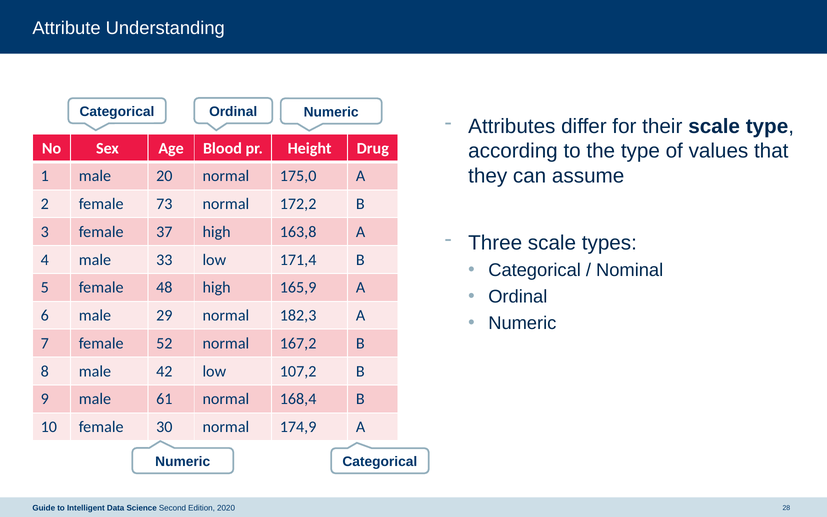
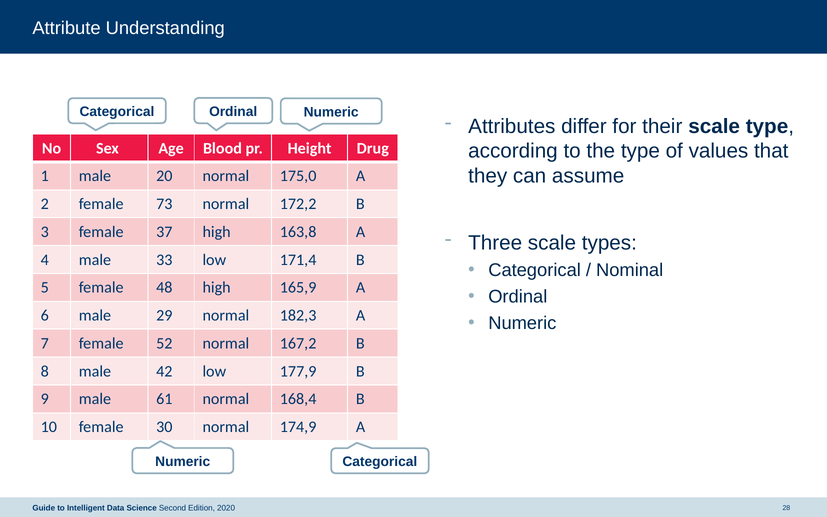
107,2: 107,2 -> 177,9
